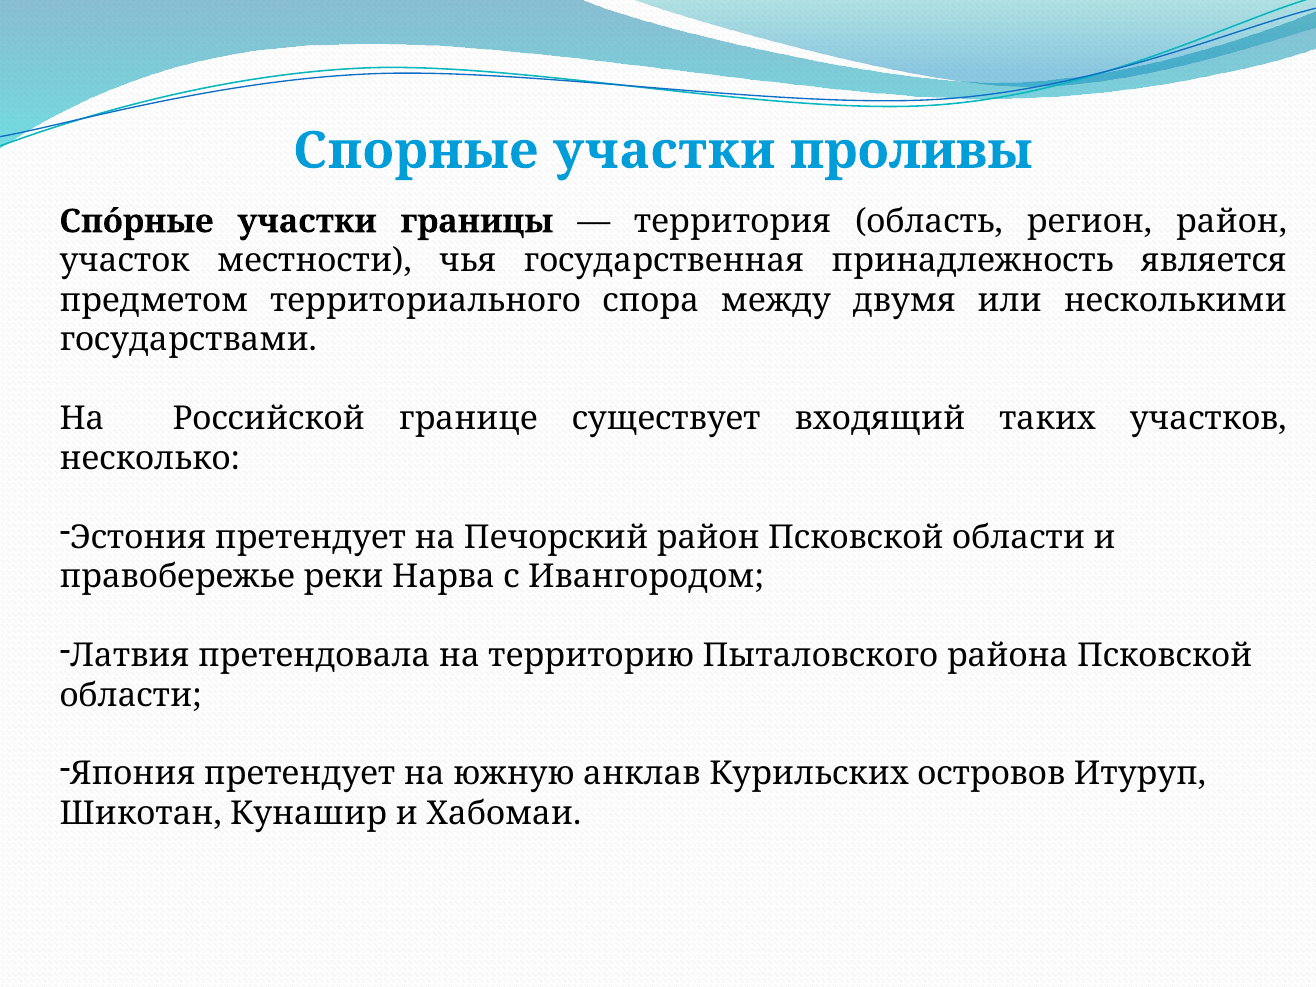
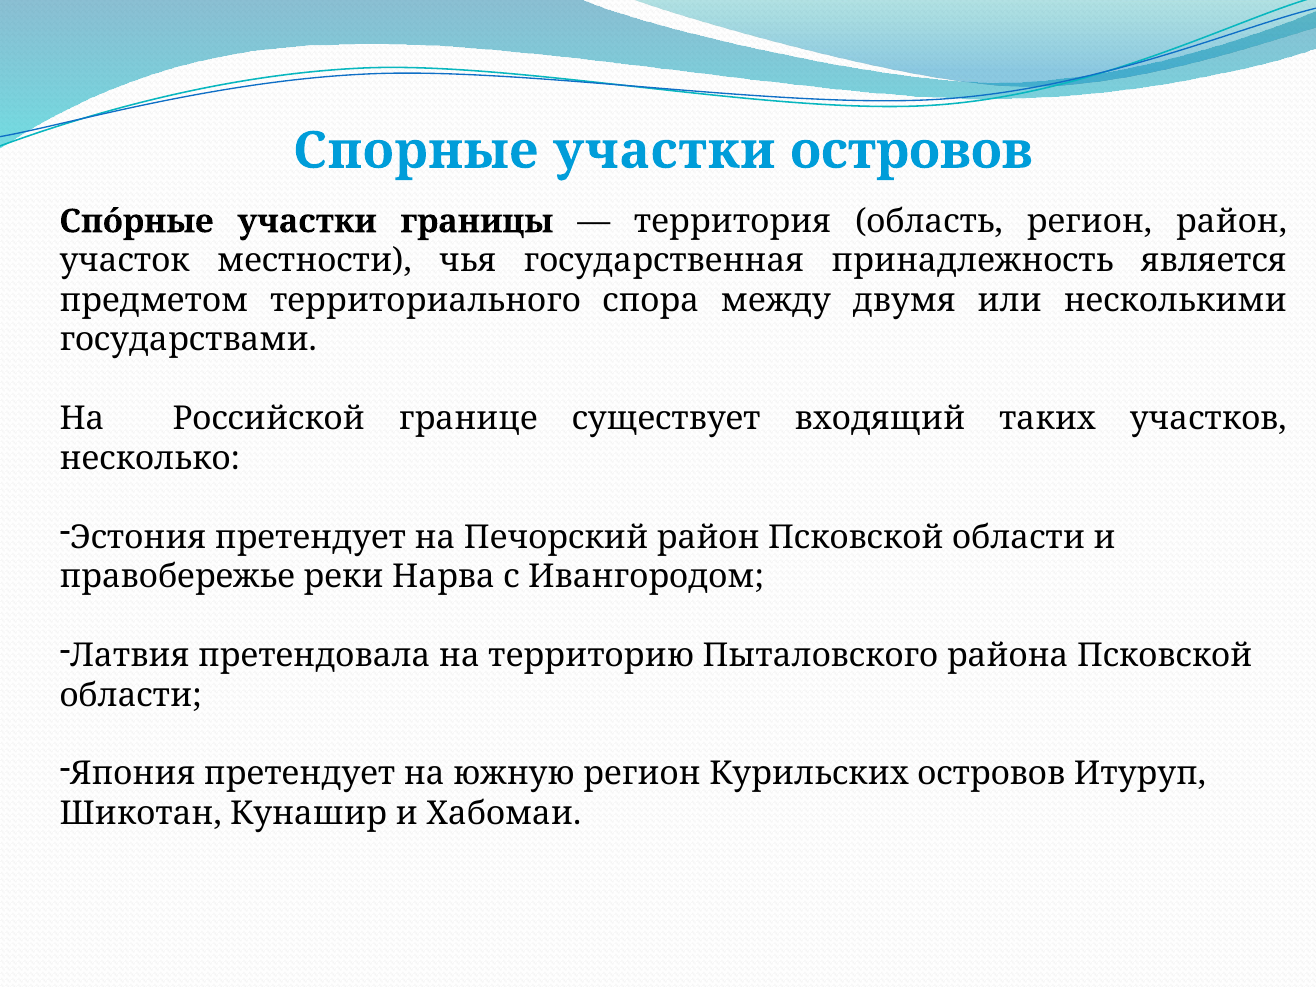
участки проливы: проливы -> островов
южную анклав: анклав -> регион
